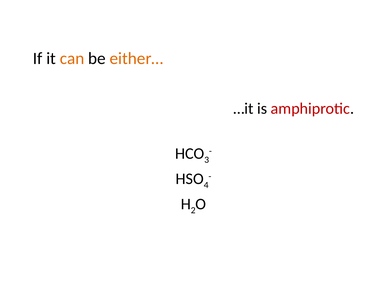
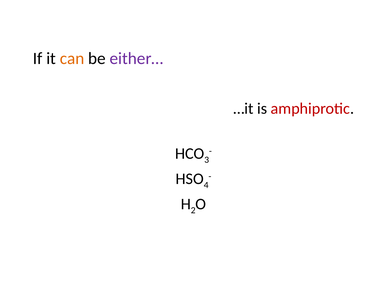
either… colour: orange -> purple
